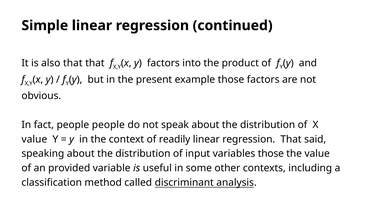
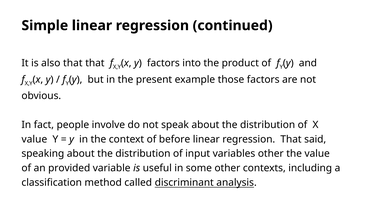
people people: people -> involve
readily: readily -> before
variables those: those -> other
